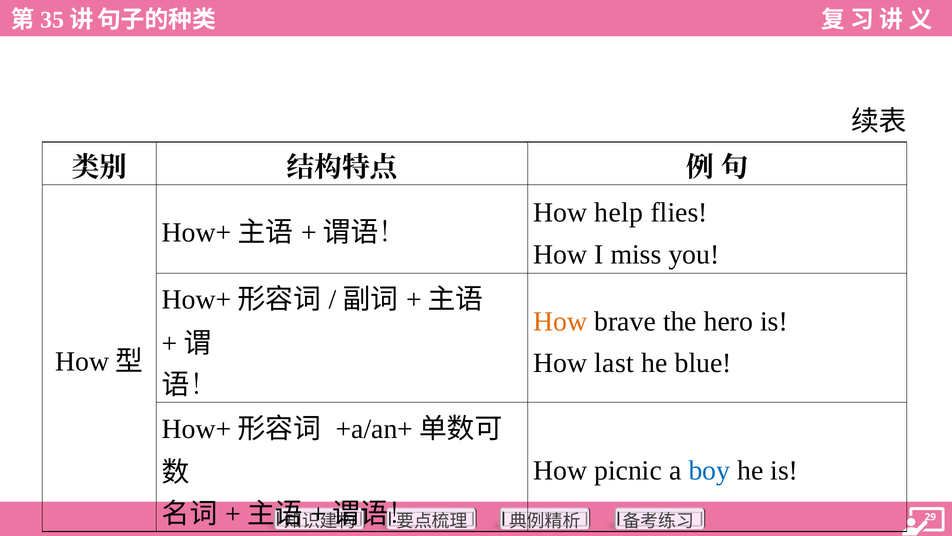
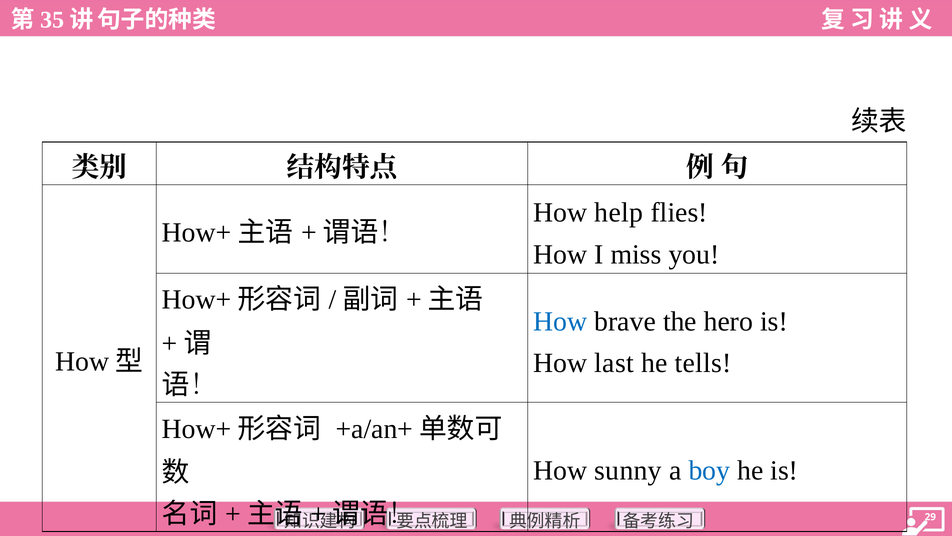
How at (560, 321) colour: orange -> blue
blue: blue -> tells
picnic: picnic -> sunny
